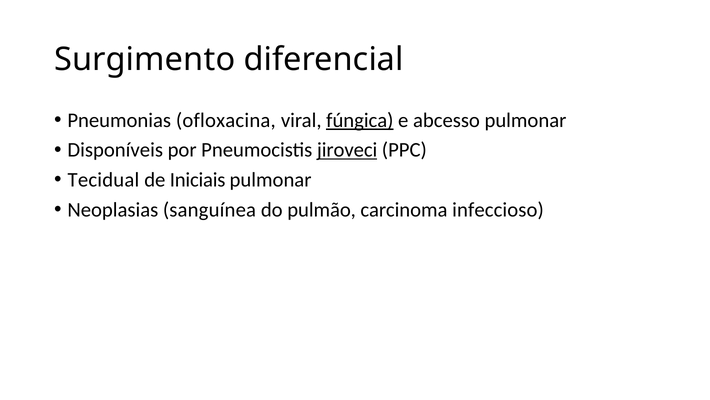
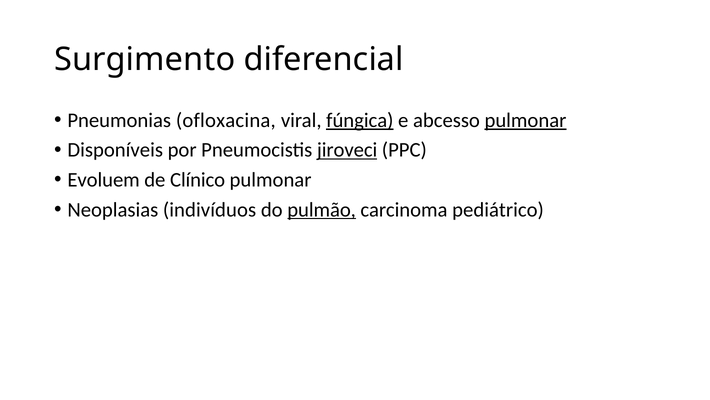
pulmonar at (525, 120) underline: none -> present
Tecidual: Tecidual -> Evoluem
Iniciais: Iniciais -> Clínico
sanguínea: sanguínea -> indivíduos
pulmão underline: none -> present
infeccioso: infeccioso -> pediátrico
